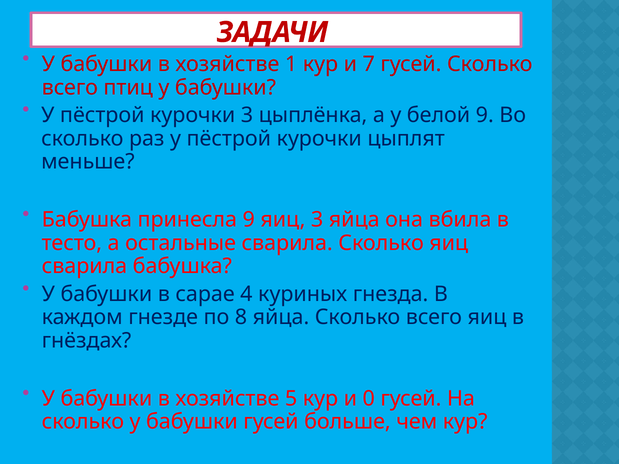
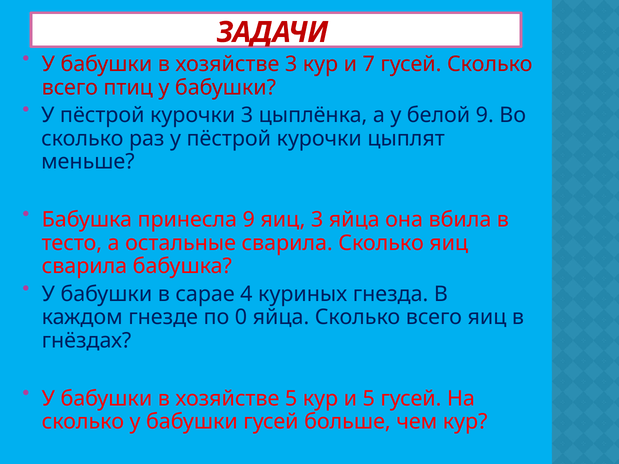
хозяйстве 1: 1 -> 3
8: 8 -> 0
и 0: 0 -> 5
